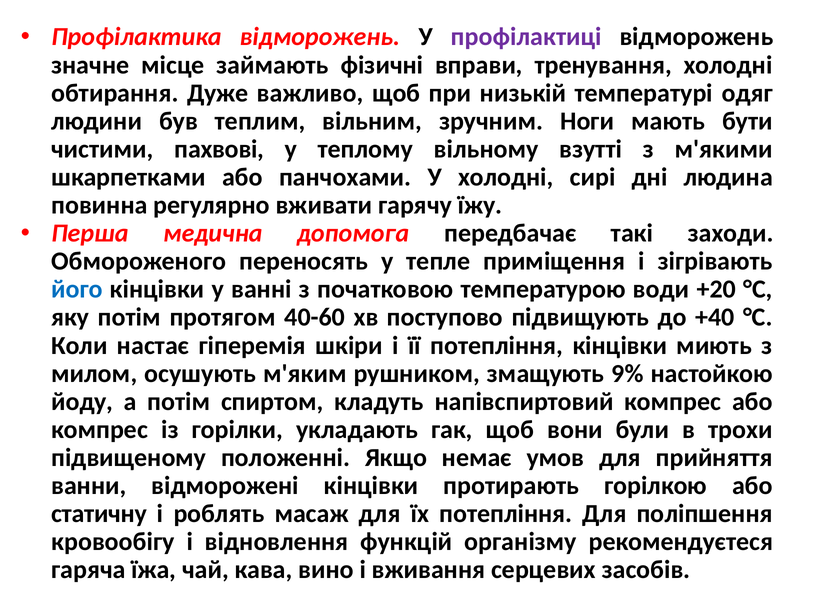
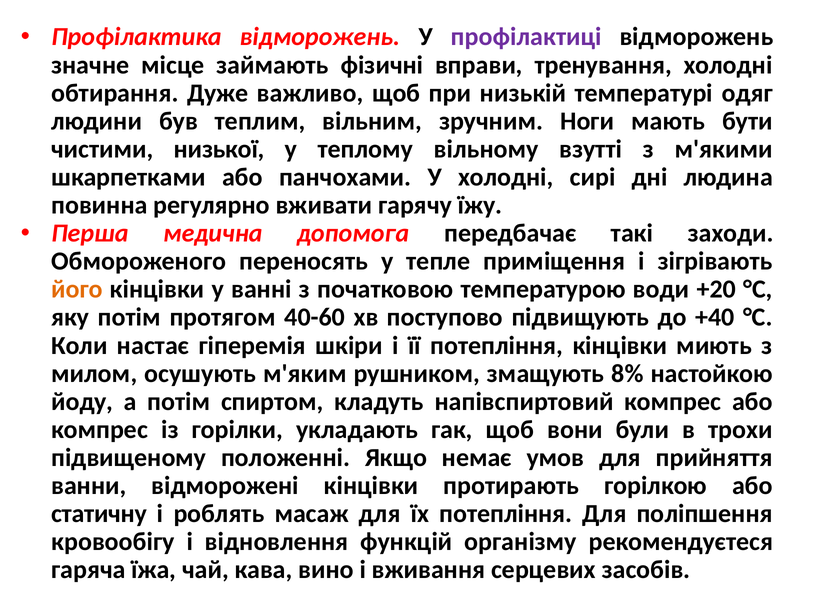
пахвові: пахвові -> низької
його colour: blue -> orange
9%: 9% -> 8%
